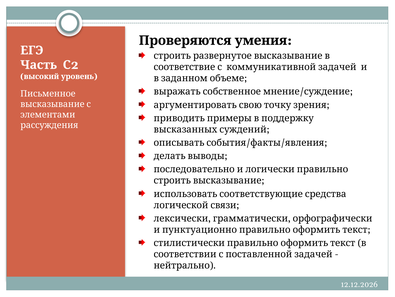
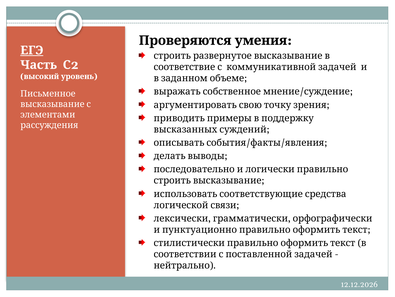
ЕГЭ underline: none -> present
